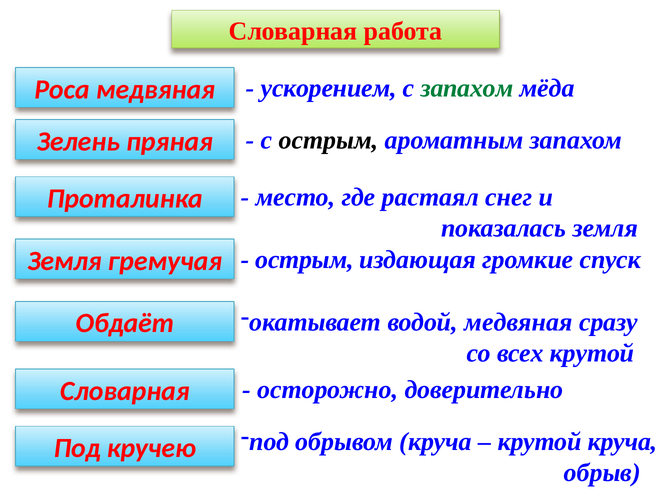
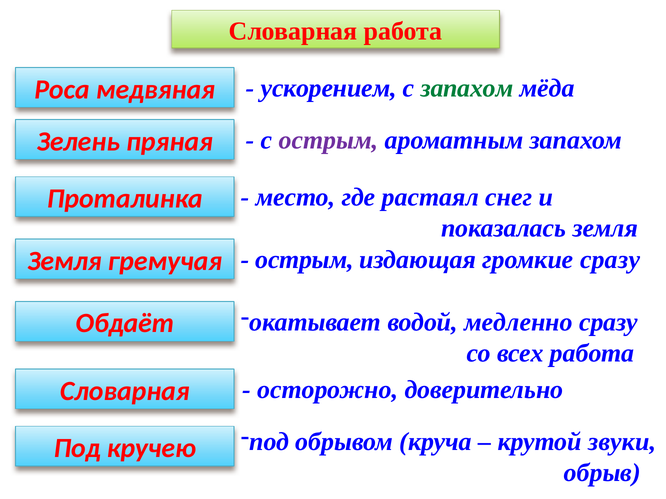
острым at (329, 140) colour: black -> purple
громкие спуск: спуск -> сразу
водой медвяная: медвяная -> медленно
всех крутой: крутой -> работа
крутой круча: круча -> звуки
